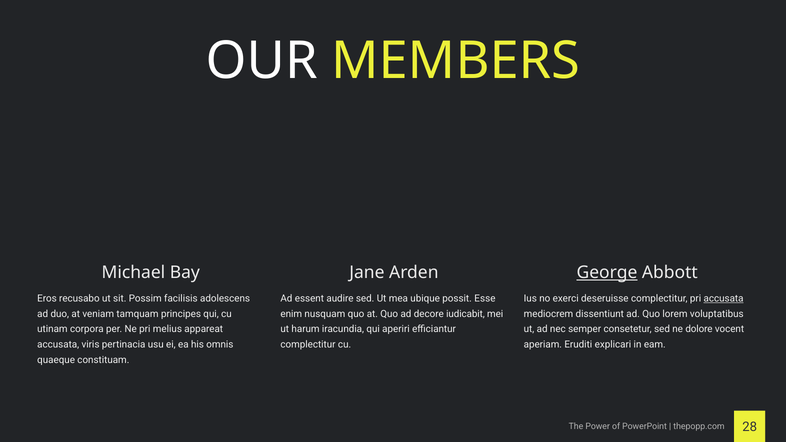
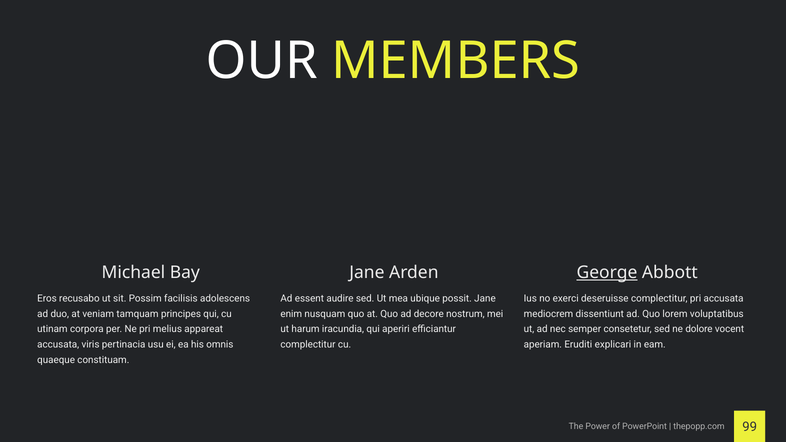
possit Esse: Esse -> Jane
accusata at (724, 299) underline: present -> none
iudicabit: iudicabit -> nostrum
28: 28 -> 99
